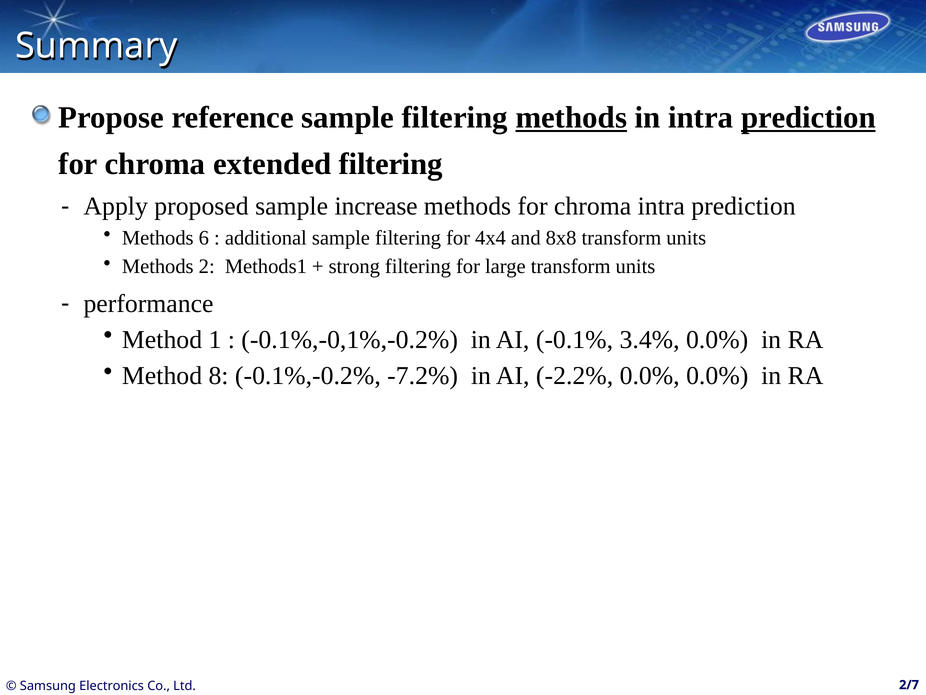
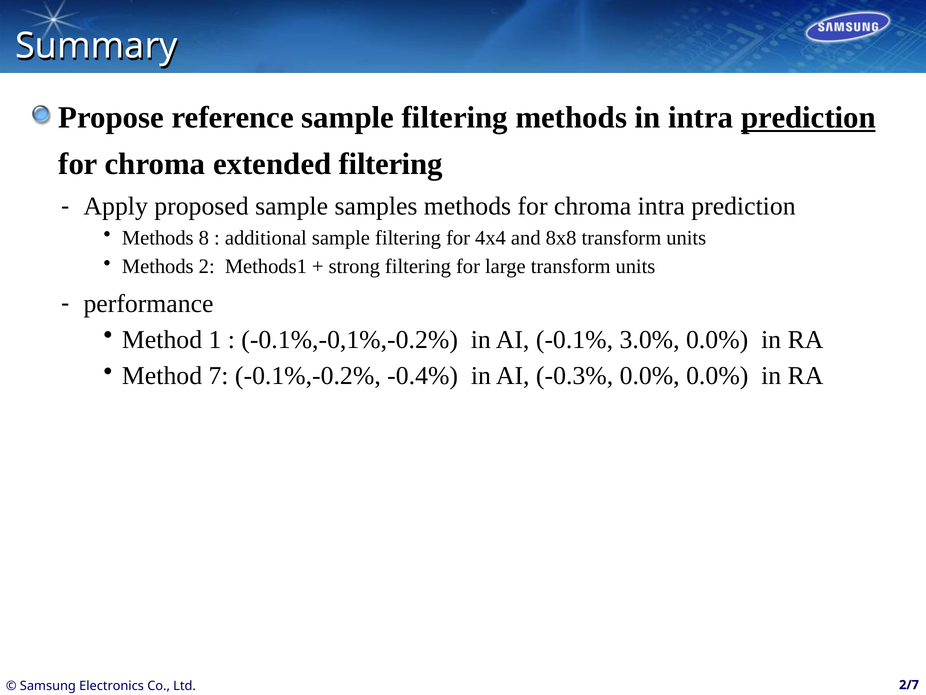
methods at (571, 118) underline: present -> none
increase: increase -> samples
6: 6 -> 8
3.4%: 3.4% -> 3.0%
8: 8 -> 7
-7.2%: -7.2% -> -0.4%
-2.2%: -2.2% -> -0.3%
